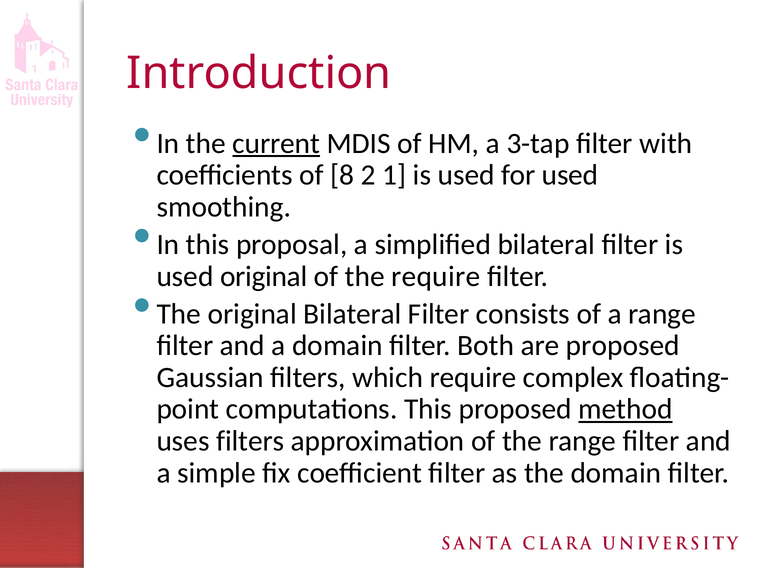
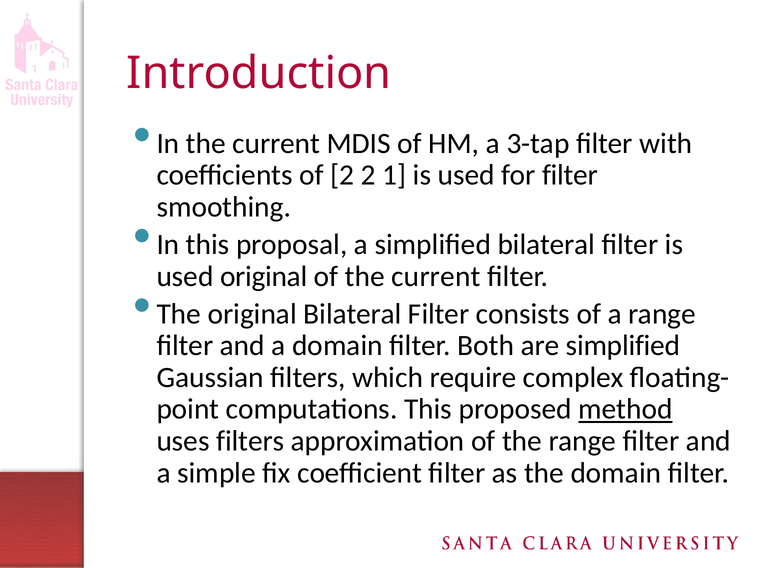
current at (276, 143) underline: present -> none
of 8: 8 -> 2
for used: used -> filter
of the require: require -> current
are proposed: proposed -> simplified
